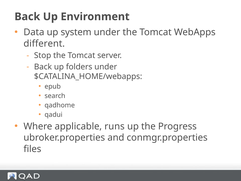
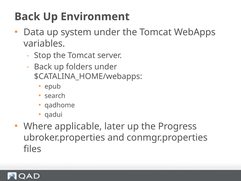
different: different -> variables
runs: runs -> later
